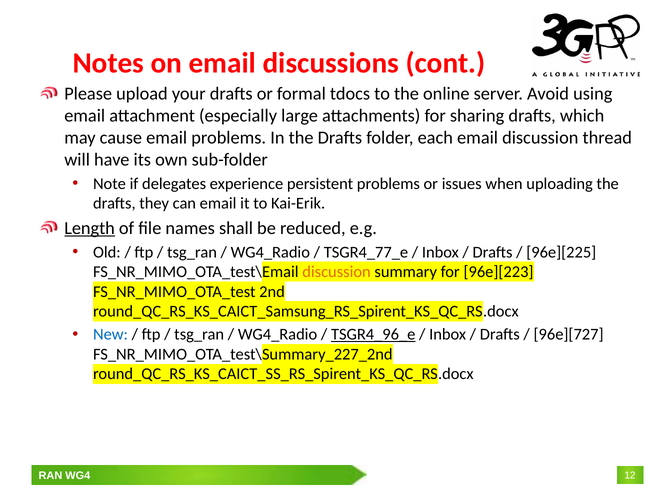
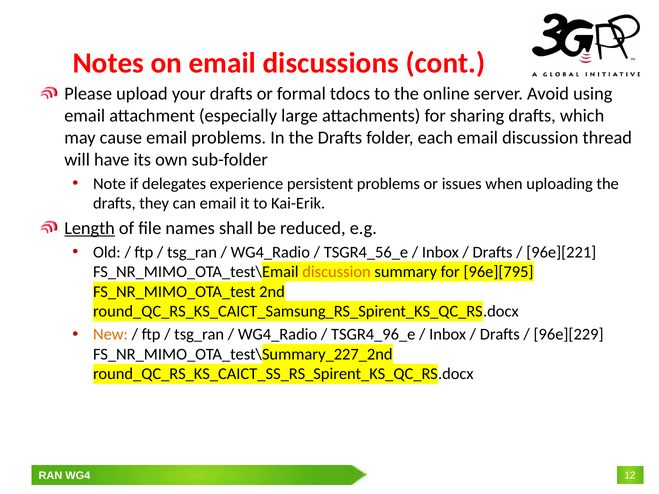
TSGR4_77_e: TSGR4_77_e -> TSGR4_56_e
96e][225: 96e][225 -> 96e][221
96e][223: 96e][223 -> 96e][795
New colour: blue -> orange
TSGR4_96_e underline: present -> none
96e][727: 96e][727 -> 96e][229
